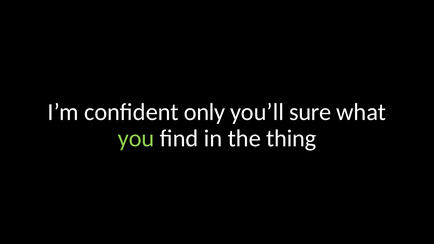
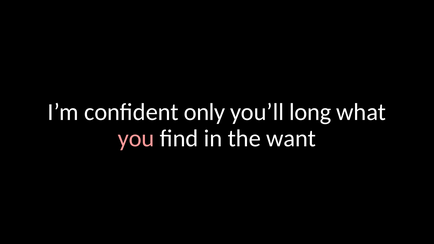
sure: sure -> long
you colour: light green -> pink
thing: thing -> want
